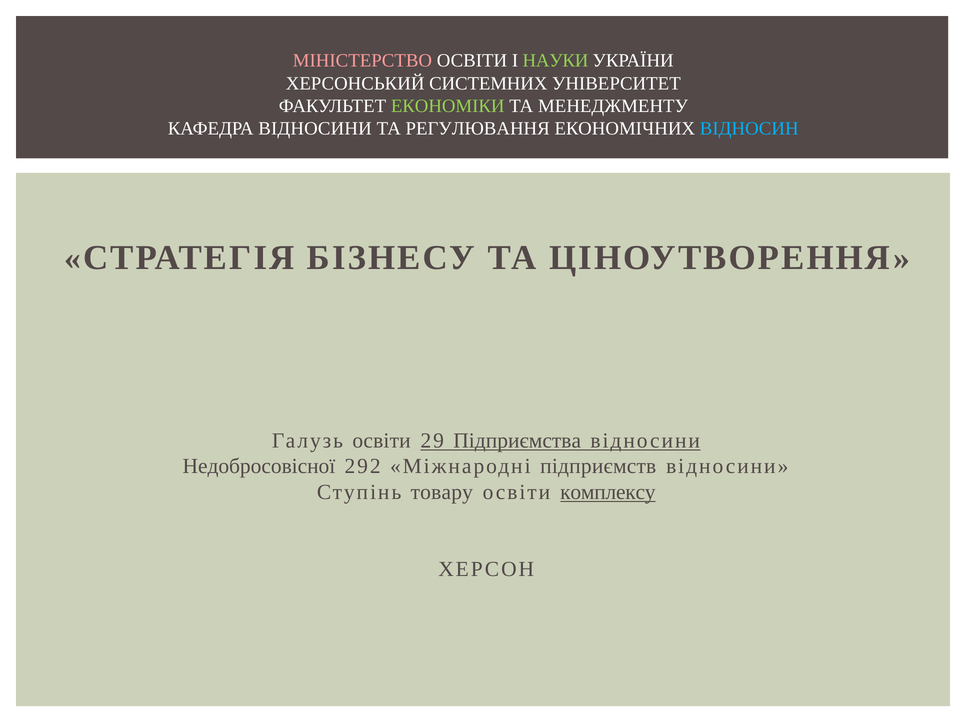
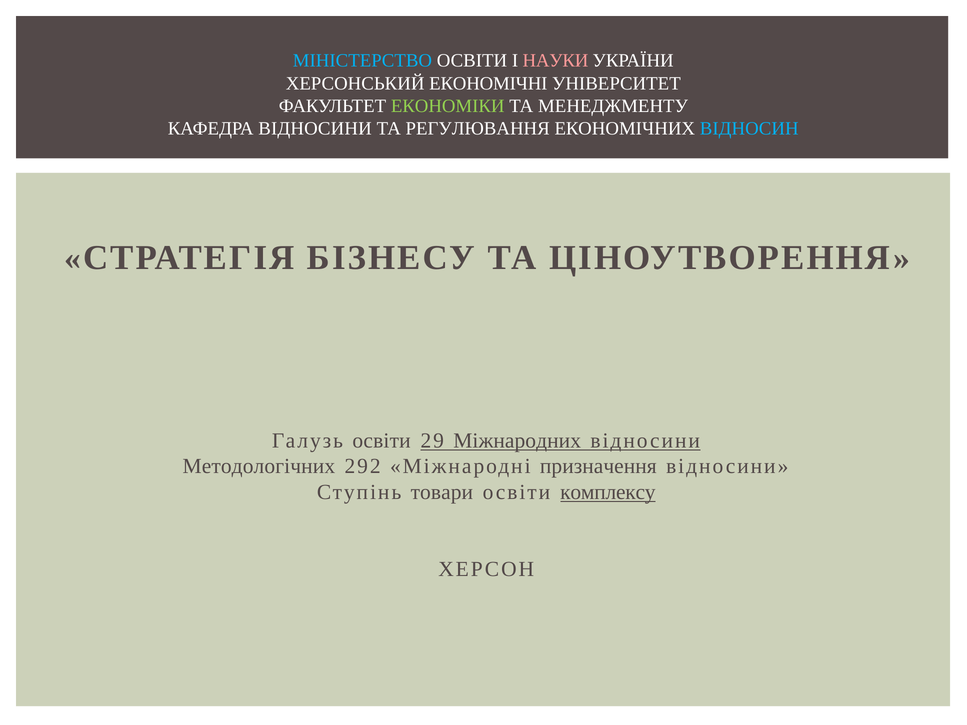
МІНІСТЕРСТВО colour: pink -> light blue
НАУКИ colour: light green -> pink
СИСТЕМНИХ: СИСТЕМНИХ -> ЕКОНОМІЧНІ
Підприємства: Підприємства -> Міжнародних
Недобросовісної: Недобросовісної -> Методологічних
підприємств: підприємств -> призначення
товару: товару -> товари
